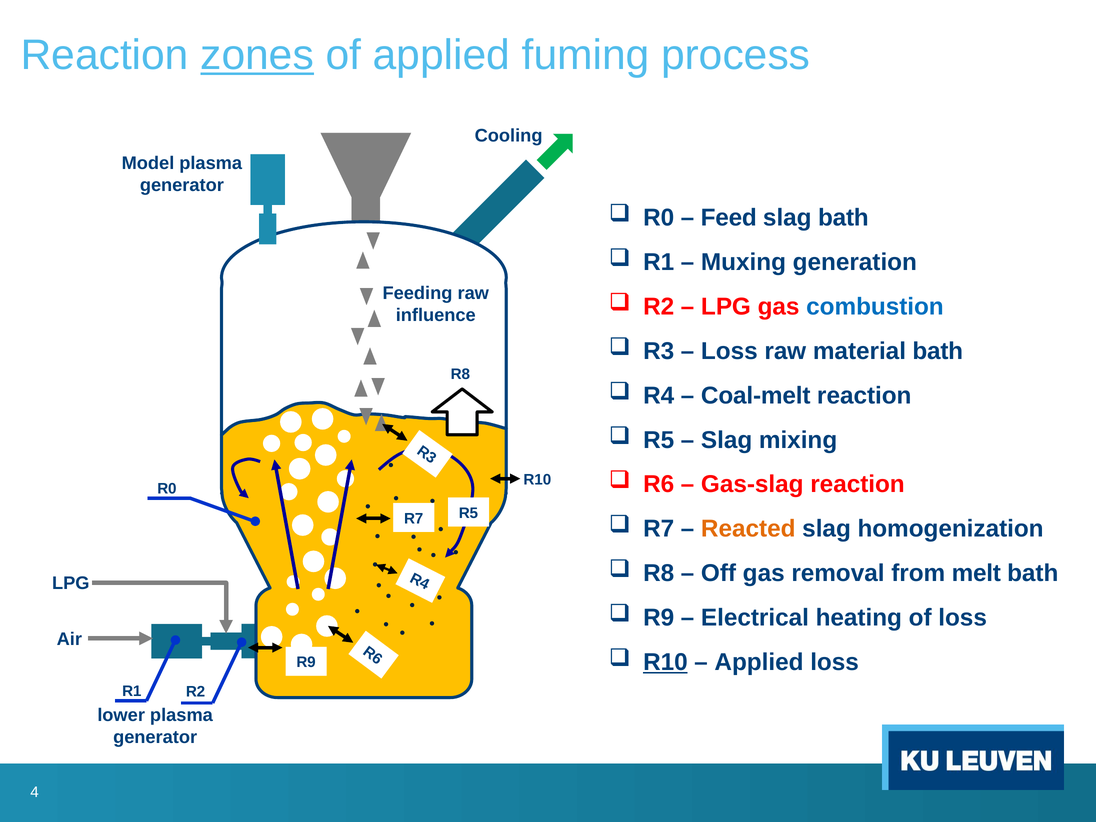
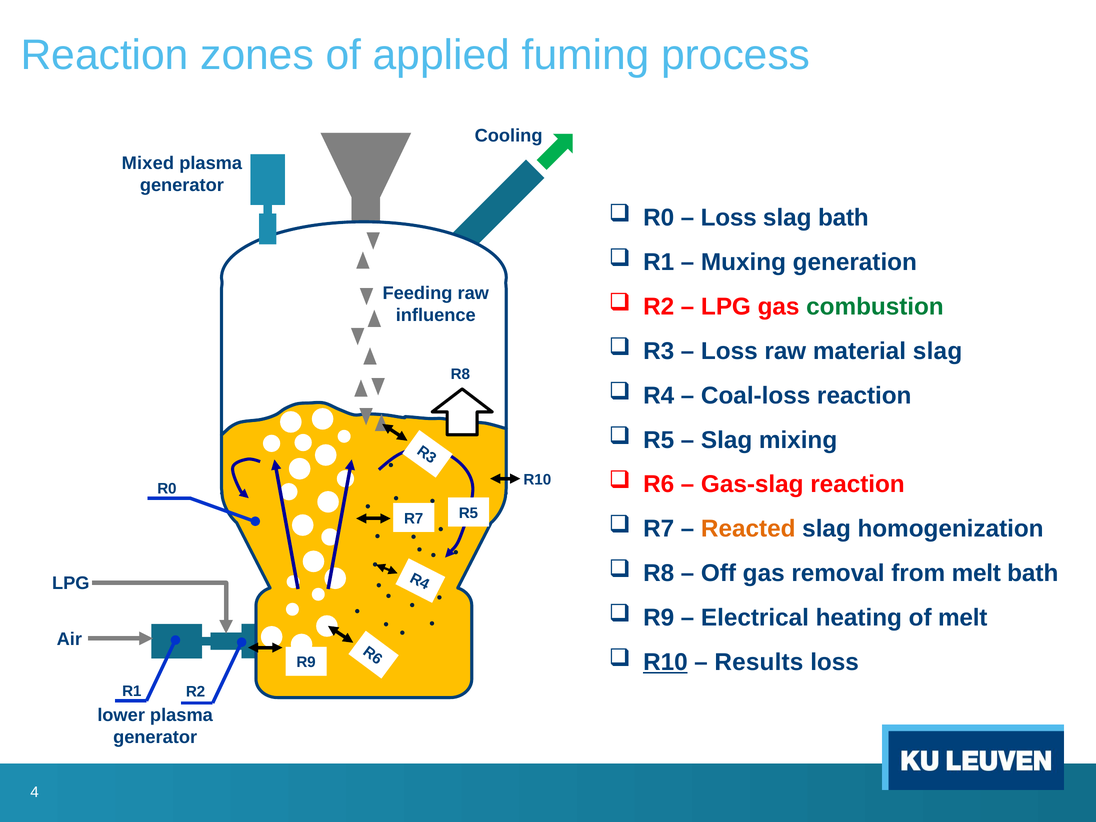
zones underline: present -> none
Model: Model -> Mixed
Feed at (729, 218): Feed -> Loss
combustion colour: blue -> green
material bath: bath -> slag
Coal-melt: Coal-melt -> Coal-loss
of loss: loss -> melt
Applied at (759, 662): Applied -> Results
